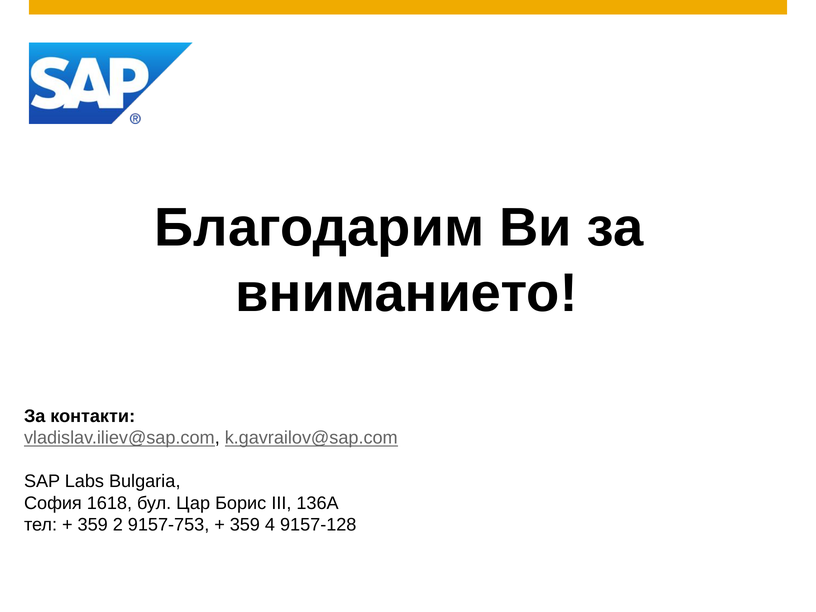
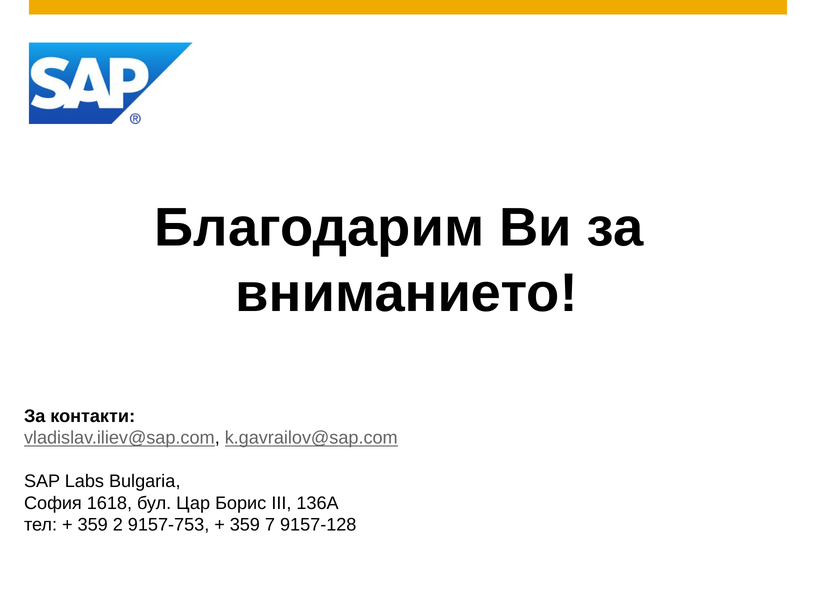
4: 4 -> 7
